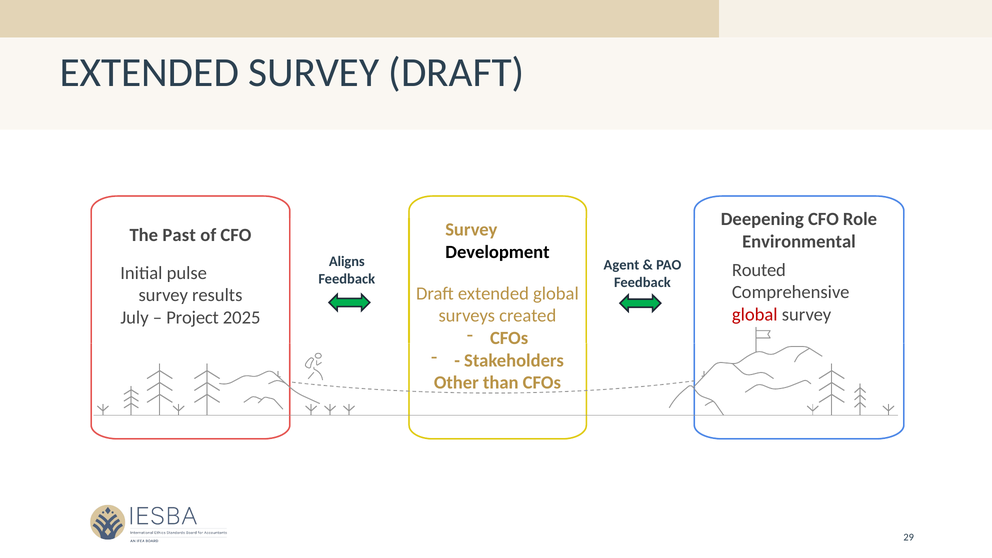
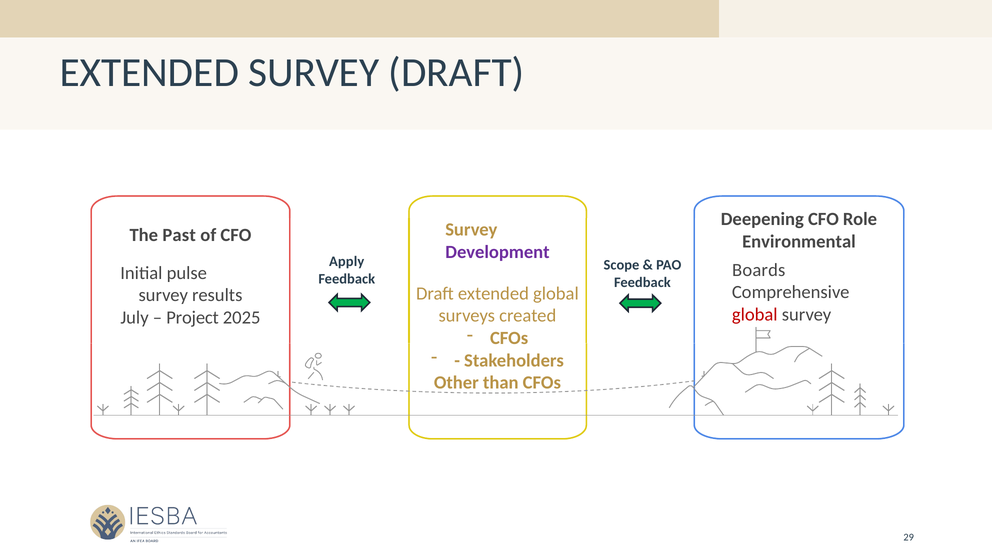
Development colour: black -> purple
Aligns: Aligns -> Apply
Agent: Agent -> Scope
Routed: Routed -> Boards
